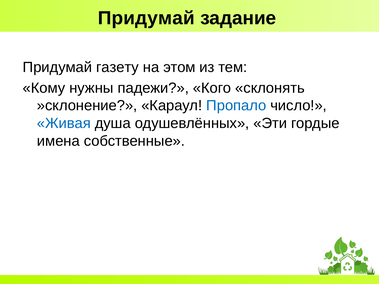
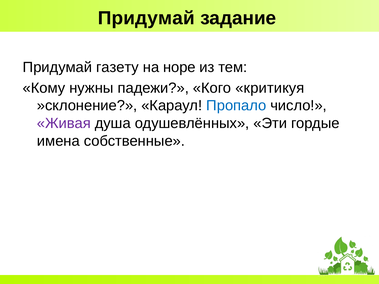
этом: этом -> норе
склонять: склонять -> критикуя
Живая colour: blue -> purple
